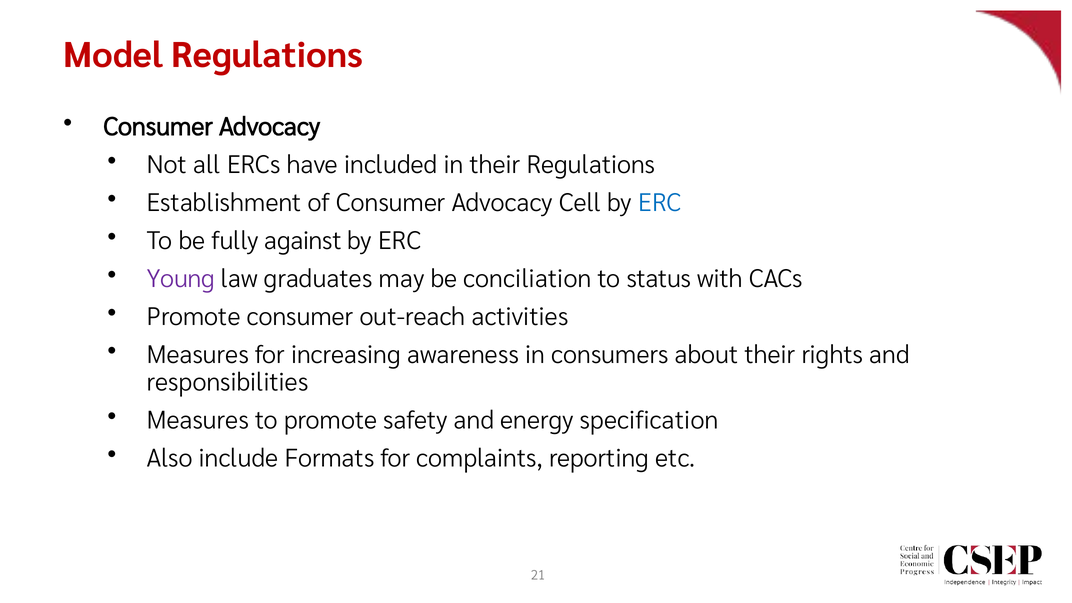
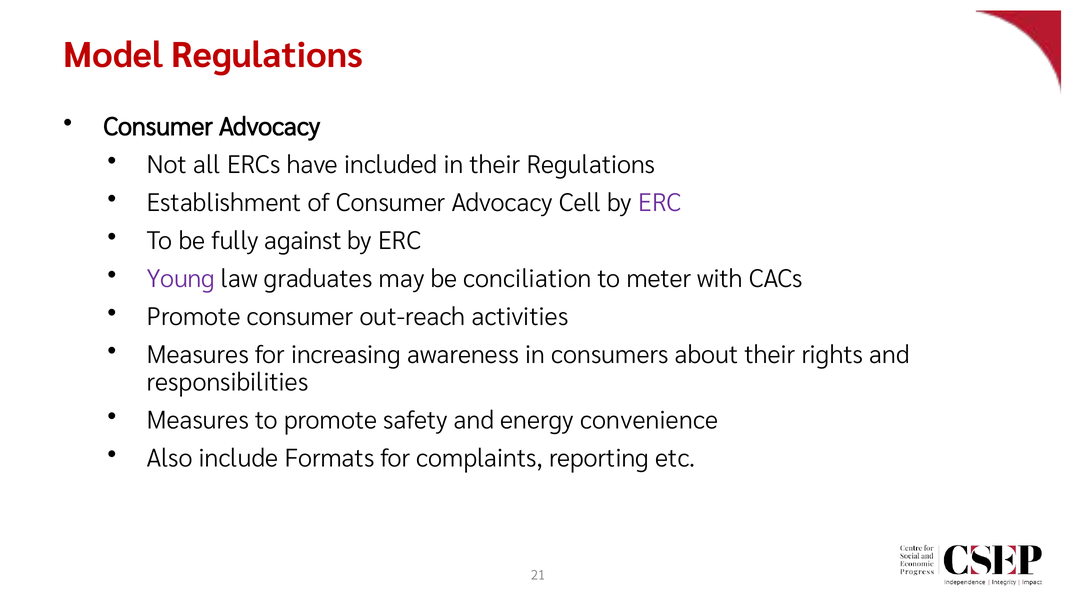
ERC at (660, 203) colour: blue -> purple
status: status -> meter
specification: specification -> convenience
